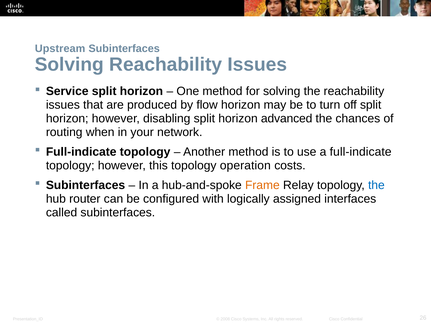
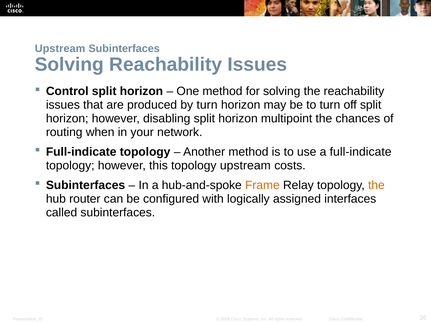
Service: Service -> Control
by flow: flow -> turn
advanced: advanced -> multipoint
topology operation: operation -> upstream
the at (376, 185) colour: blue -> orange
